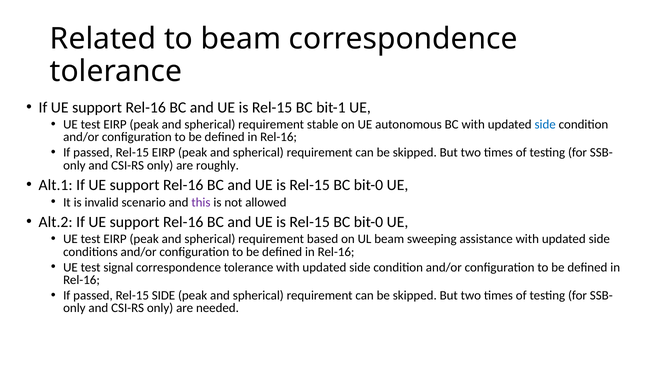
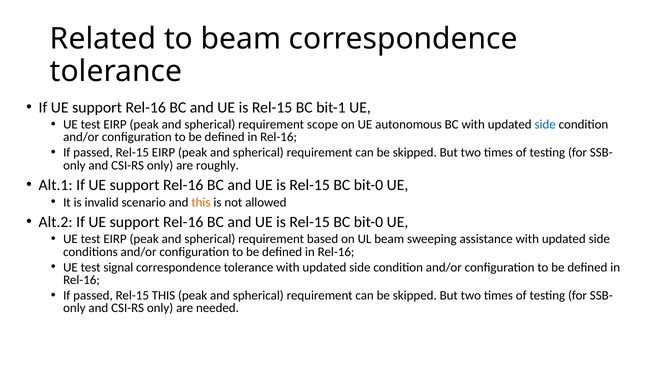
stable: stable -> scope
this at (201, 202) colour: purple -> orange
Rel-15 SIDE: SIDE -> THIS
